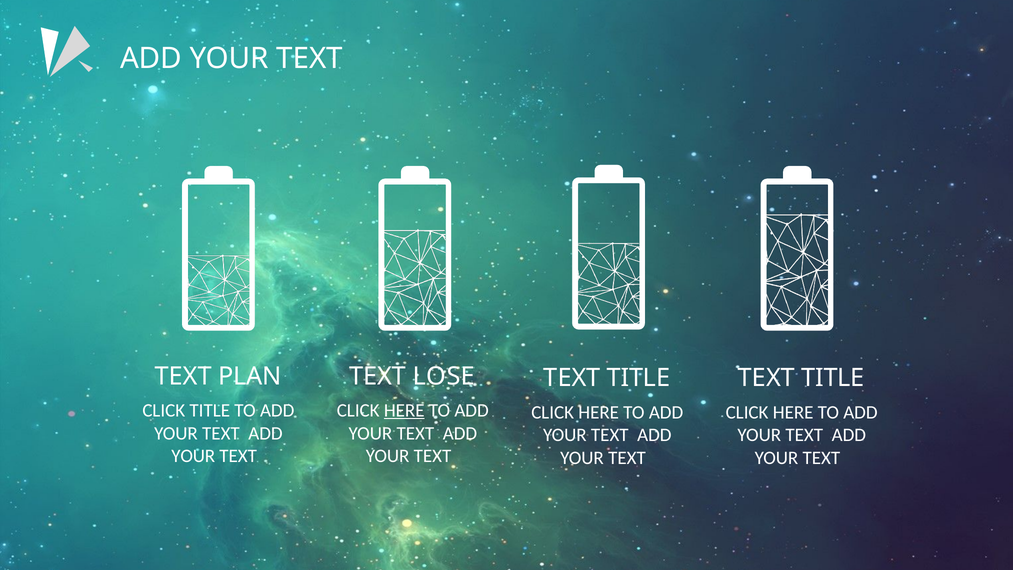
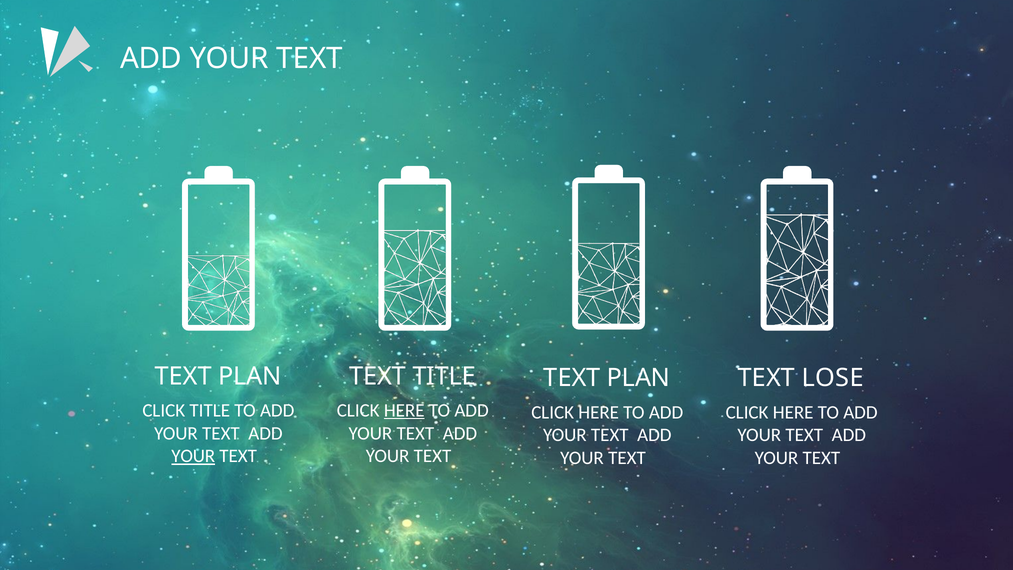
TEXT LOSE: LOSE -> TITLE
TITLE at (639, 378): TITLE -> PLAN
TITLE at (833, 378): TITLE -> LOSE
YOUR at (193, 456) underline: none -> present
